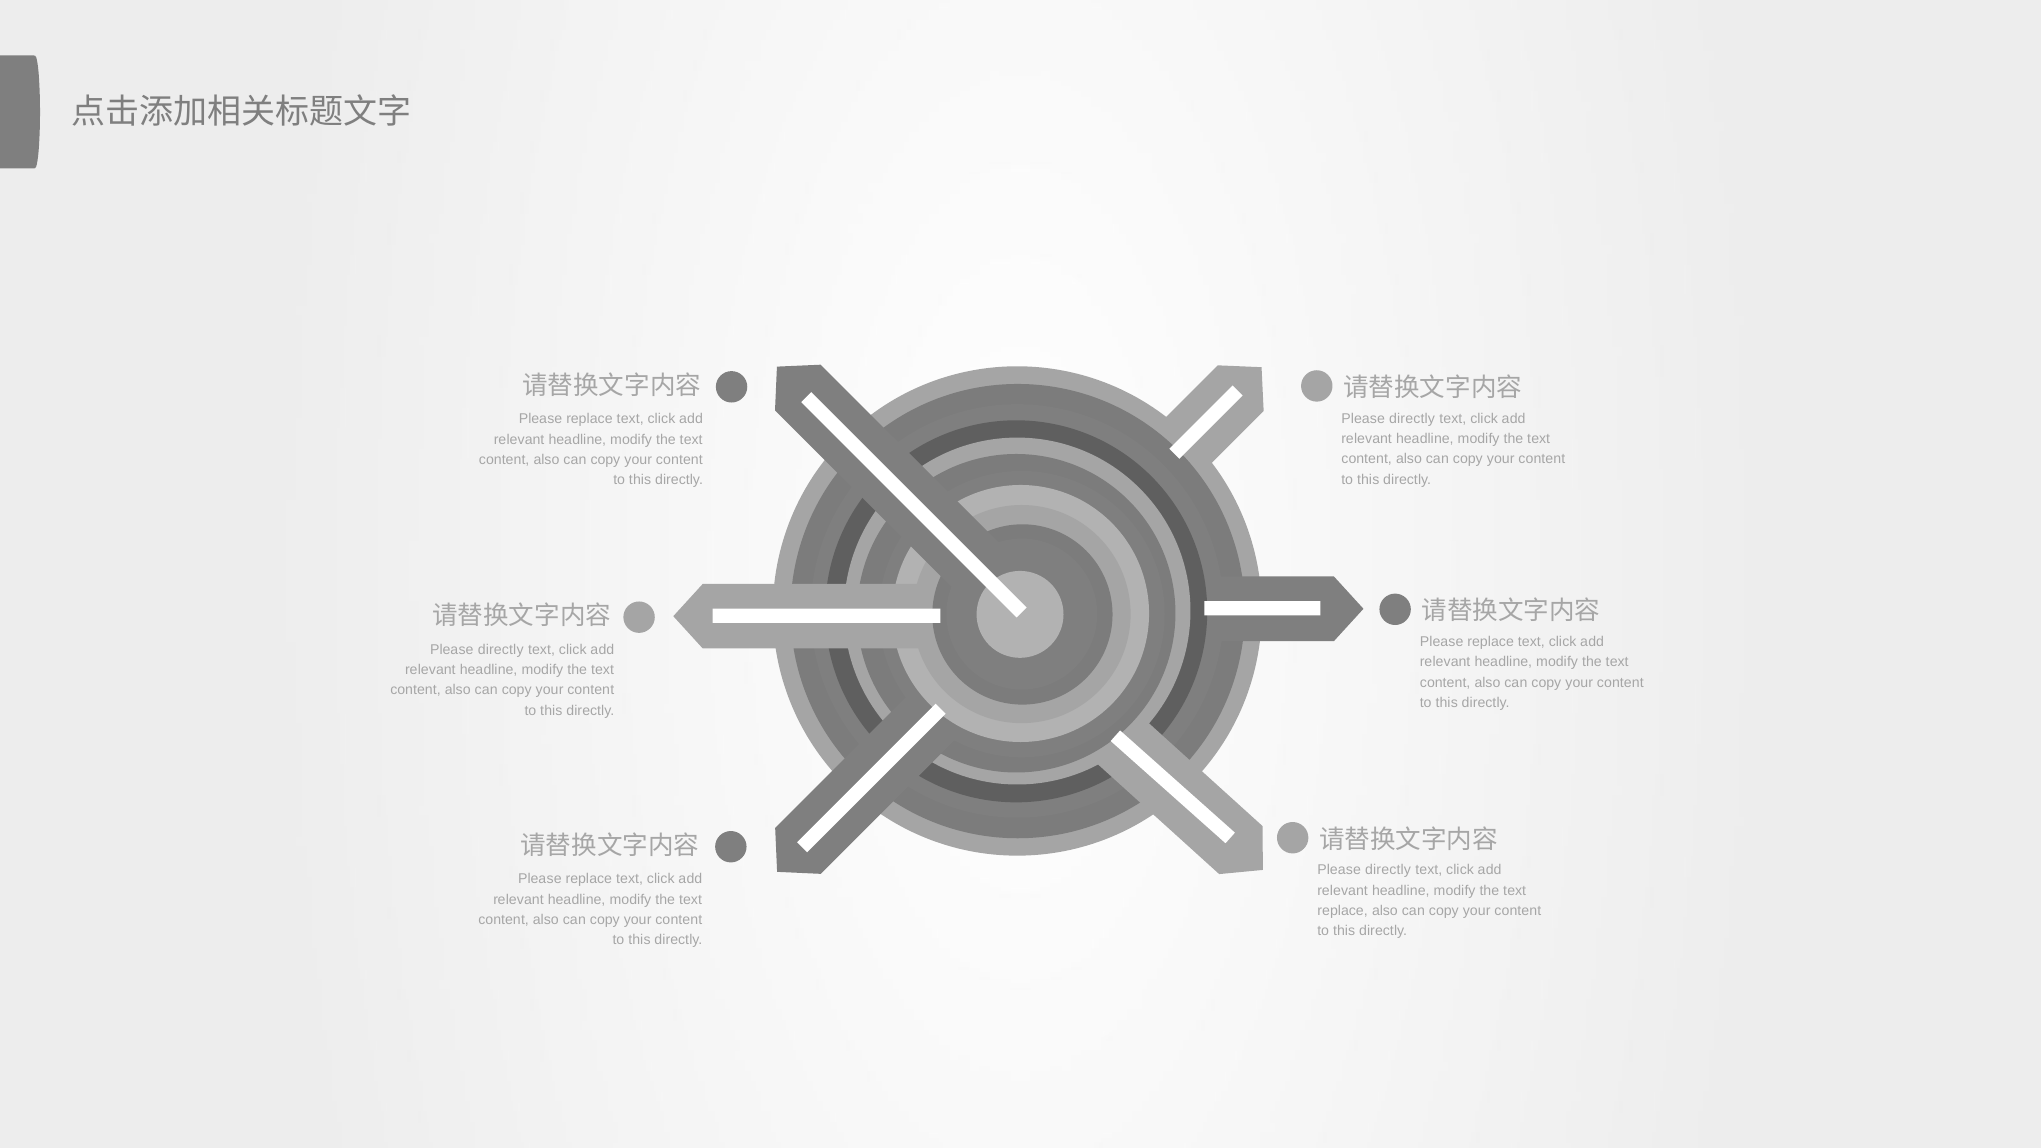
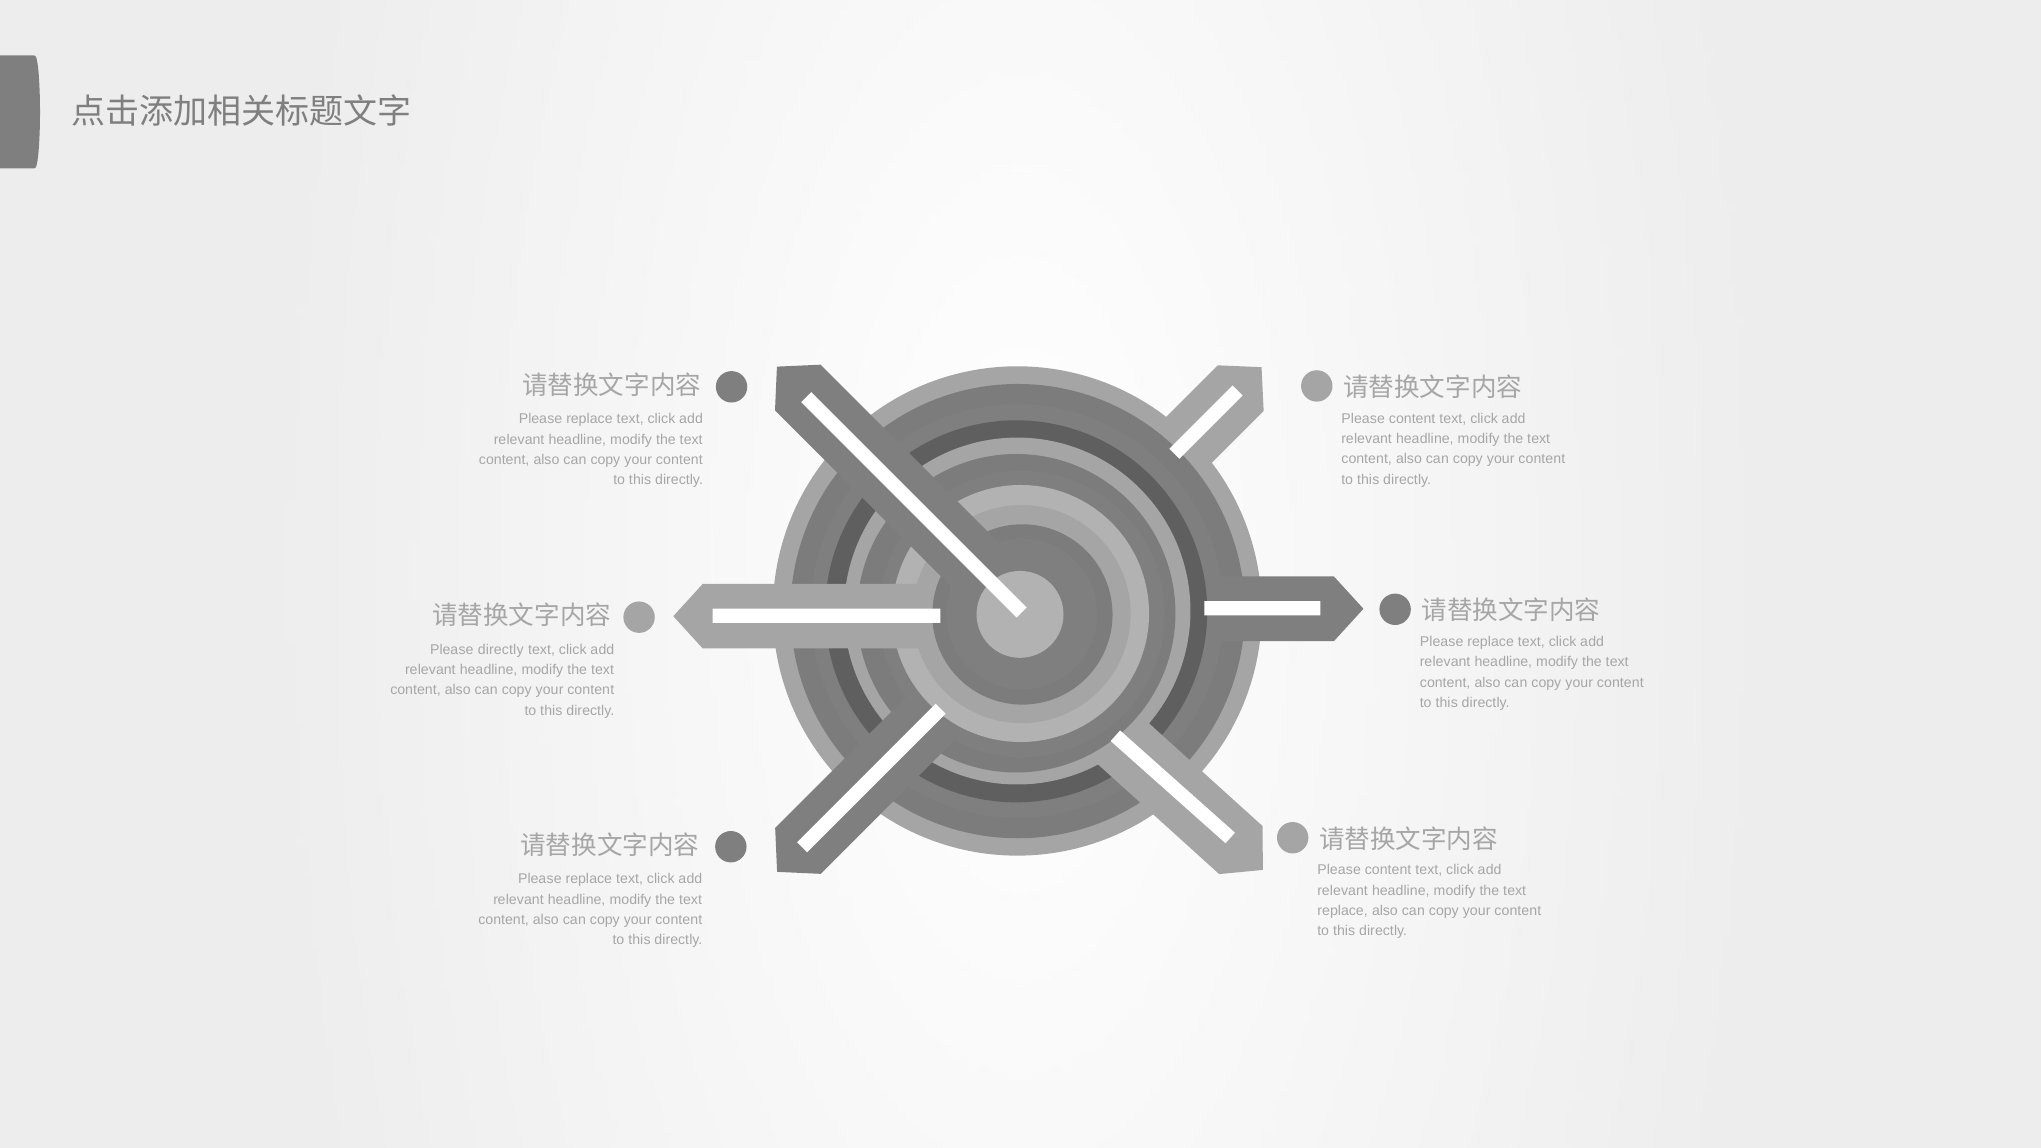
directly at (1412, 418): directly -> content
directly at (1388, 870): directly -> content
